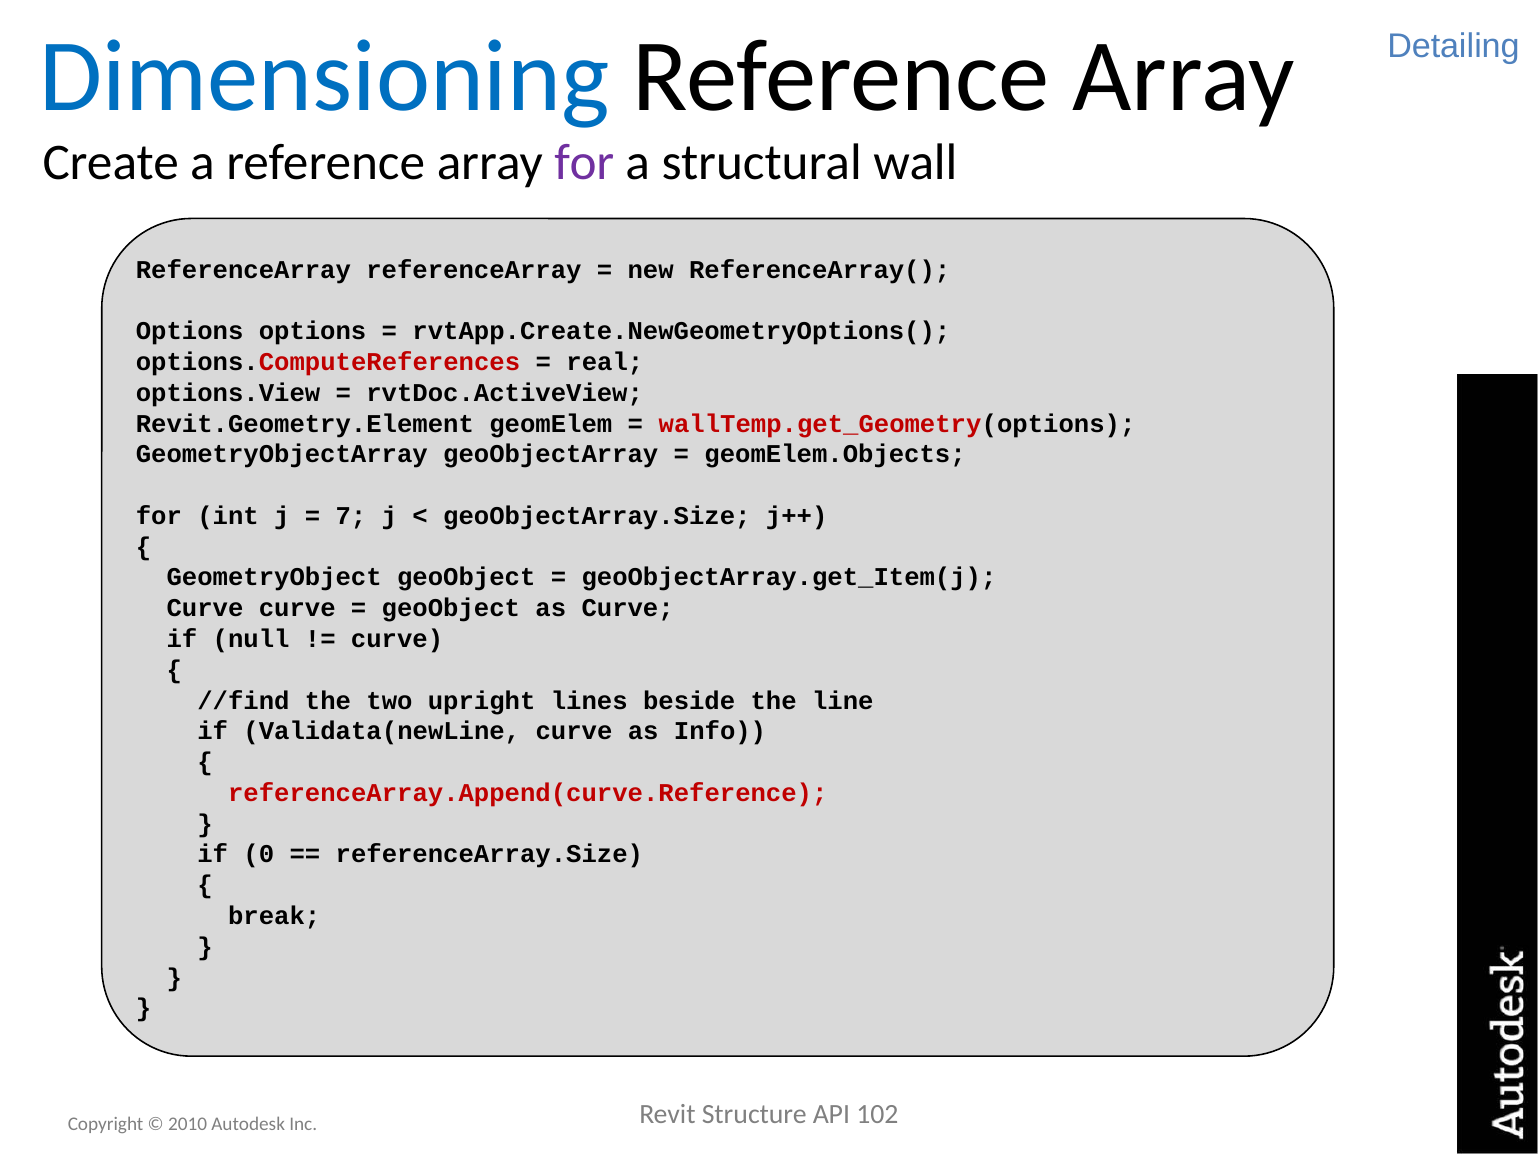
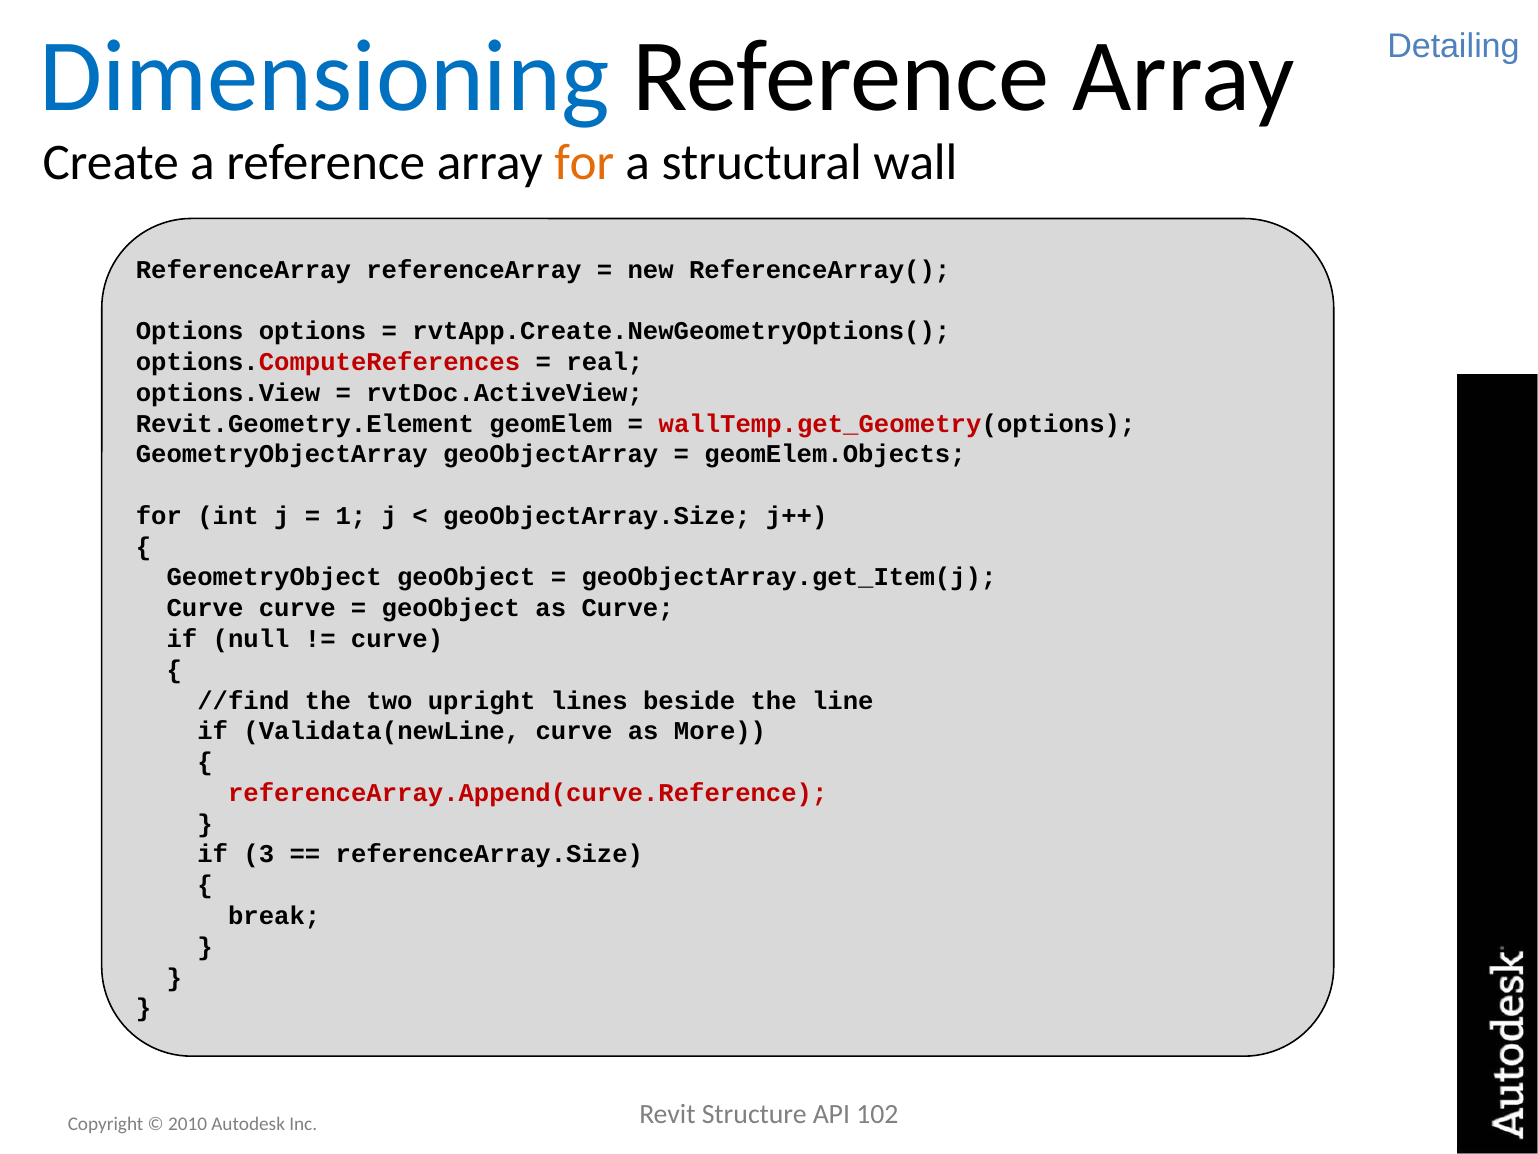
for at (584, 162) colour: purple -> orange
7: 7 -> 1
Info: Info -> More
0: 0 -> 3
